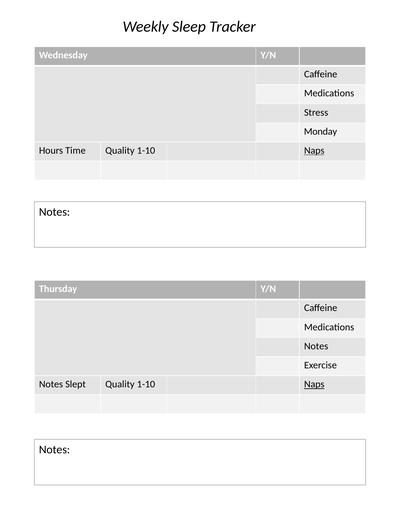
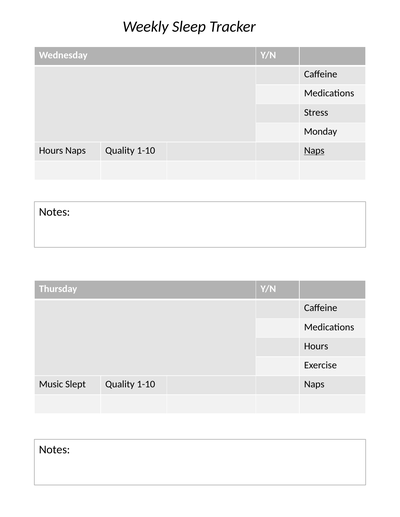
Hours Time: Time -> Naps
Notes at (316, 347): Notes -> Hours
Notes at (51, 385): Notes -> Music
Naps at (314, 385) underline: present -> none
